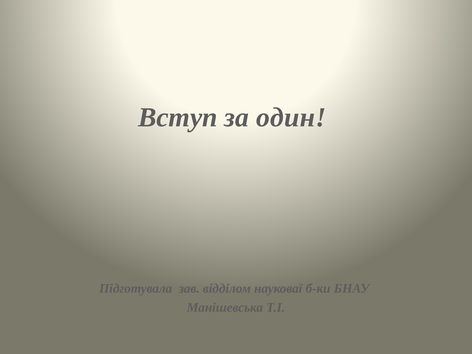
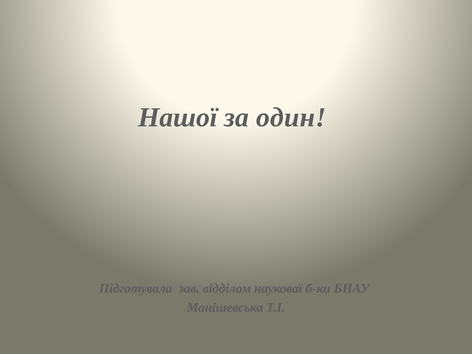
Вступ: Вступ -> Нашої
